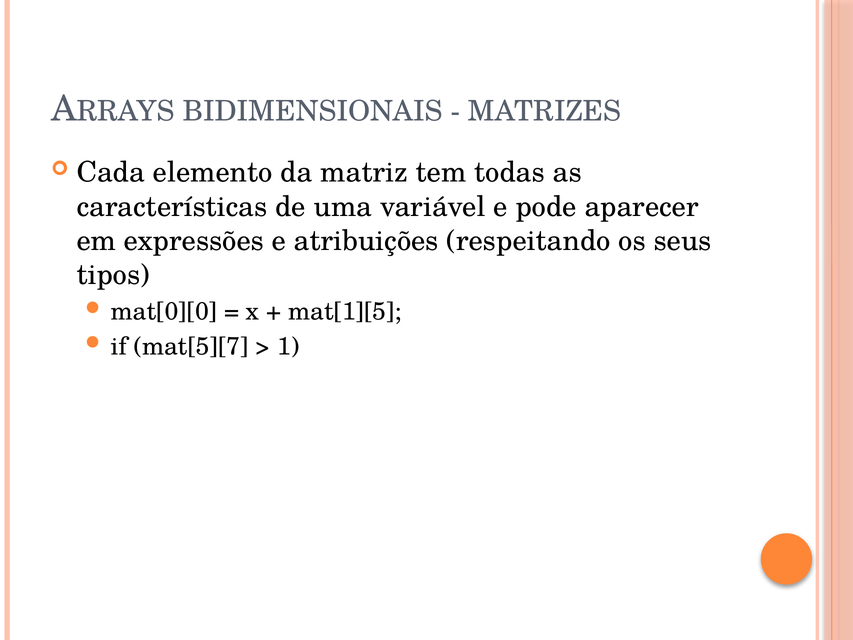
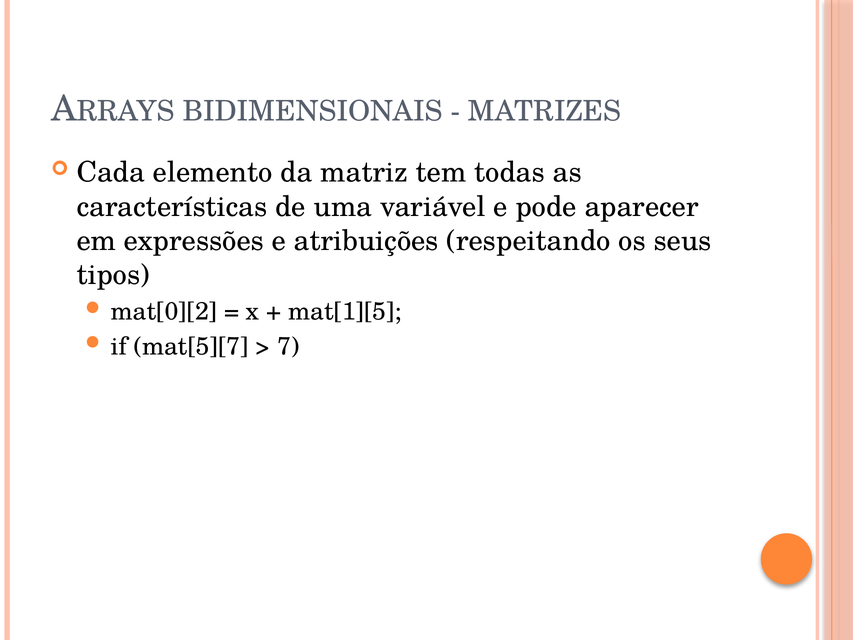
mat[0][0: mat[0][0 -> mat[0][2
1: 1 -> 7
